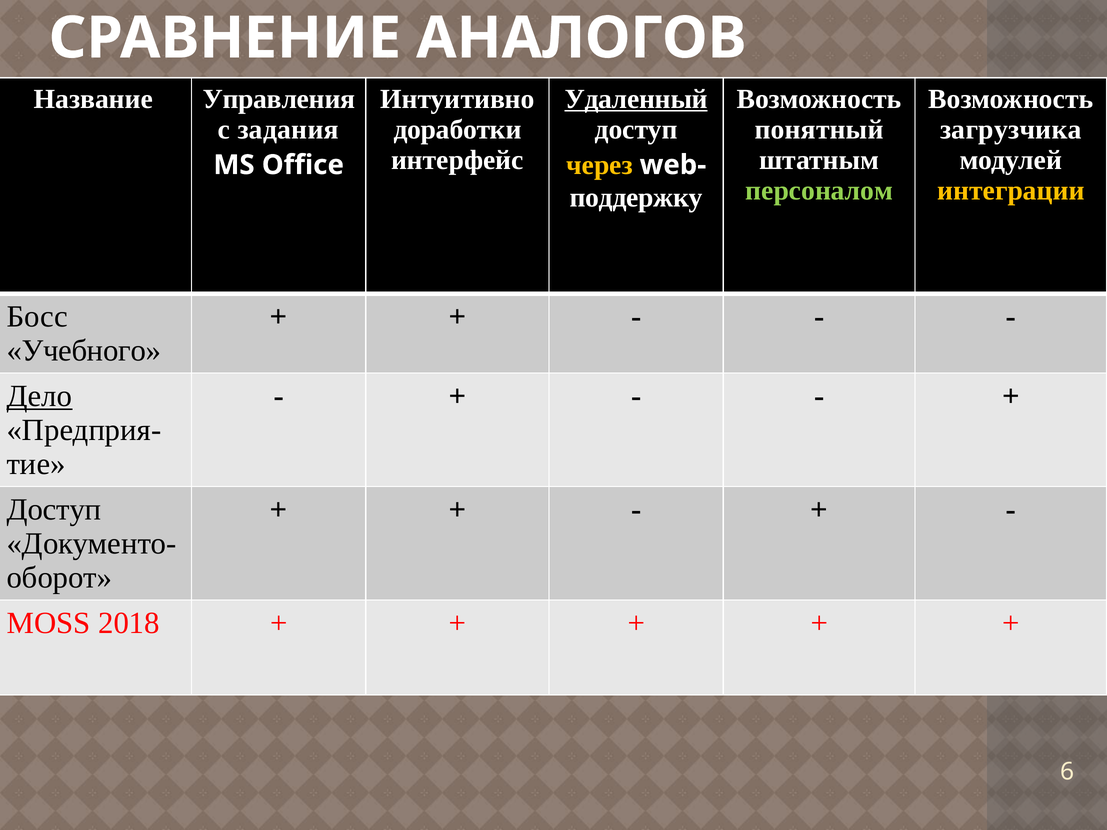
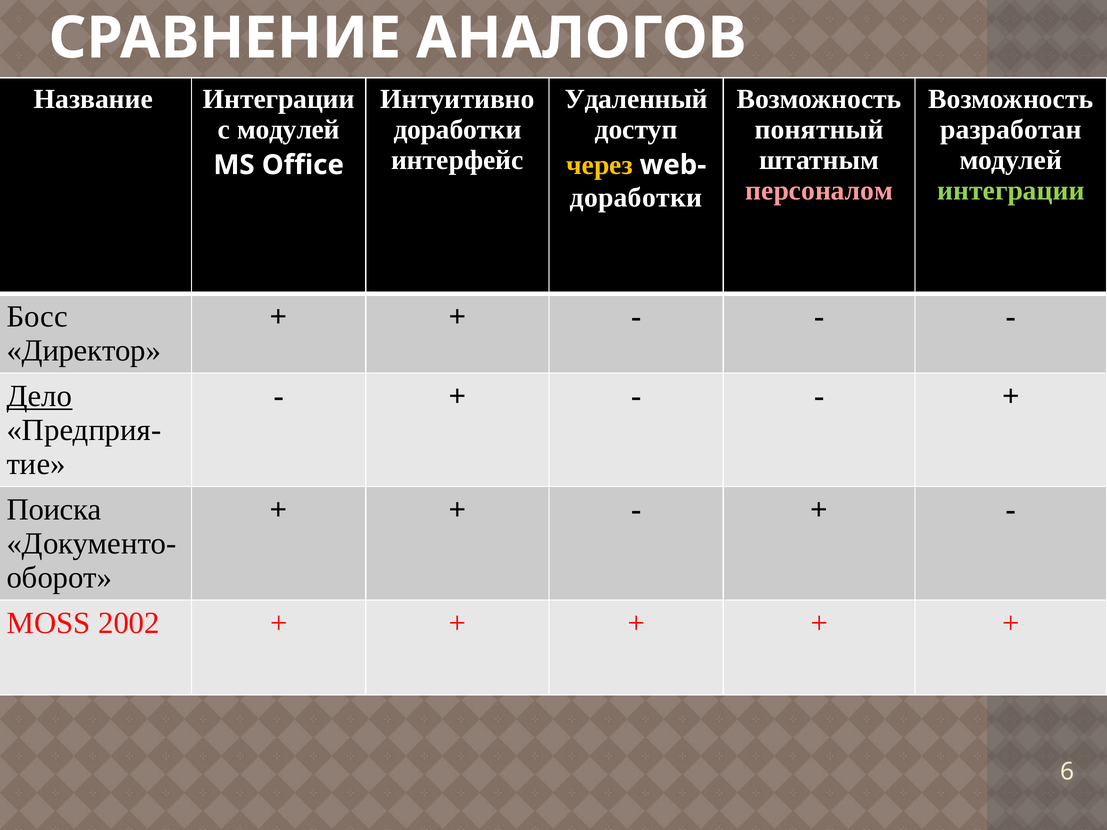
Название Управления: Управления -> Интеграции
Удаленный underline: present -> none
с задания: задания -> модулей
загрузчика: загрузчика -> разработан
персоналом colour: light green -> pink
интеграции at (1011, 191) colour: yellow -> light green
поддержку at (636, 198): поддержку -> доработки
Учебного: Учебного -> Директор
Доступ at (54, 510): Доступ -> Поиска
2018: 2018 -> 2002
